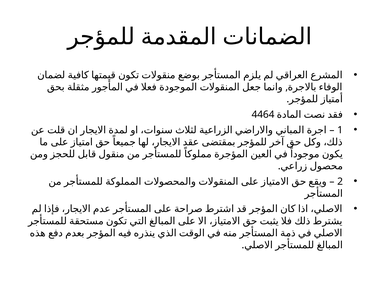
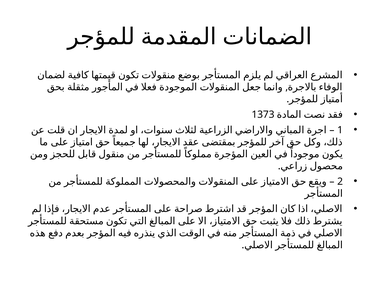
4464: 4464 -> 1373
